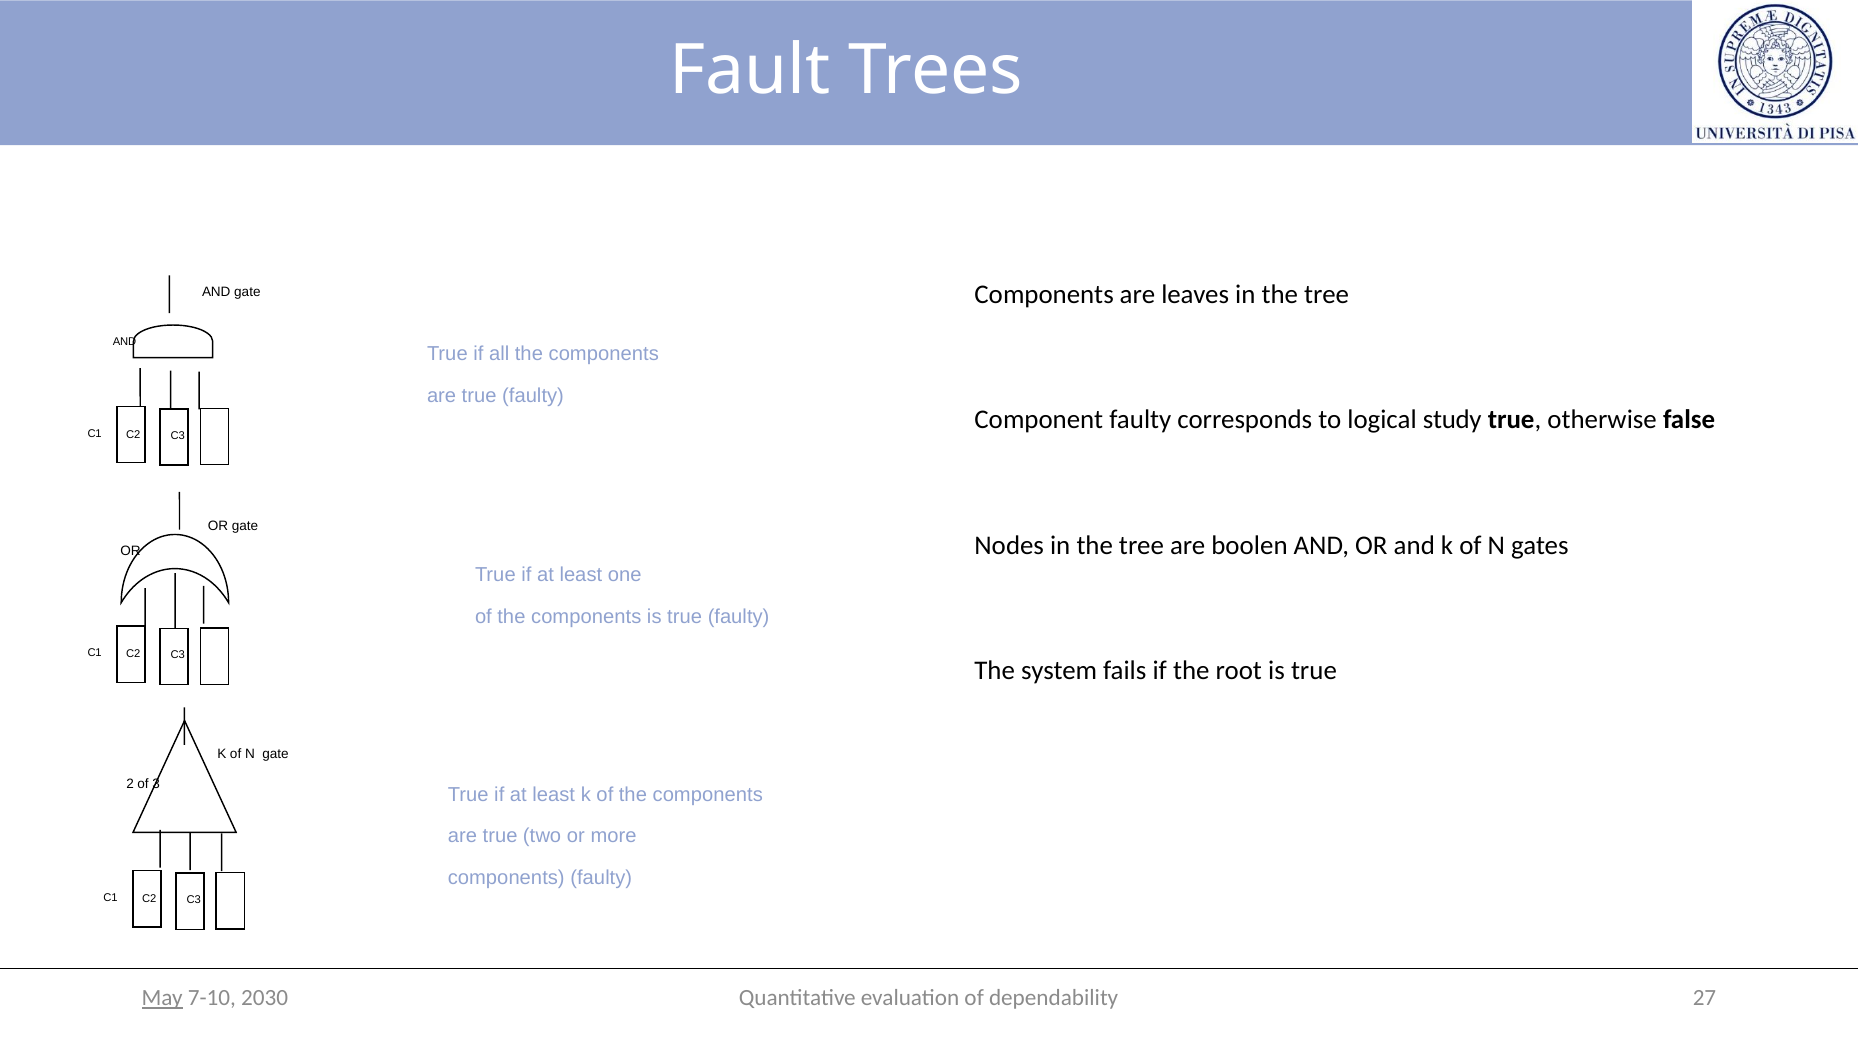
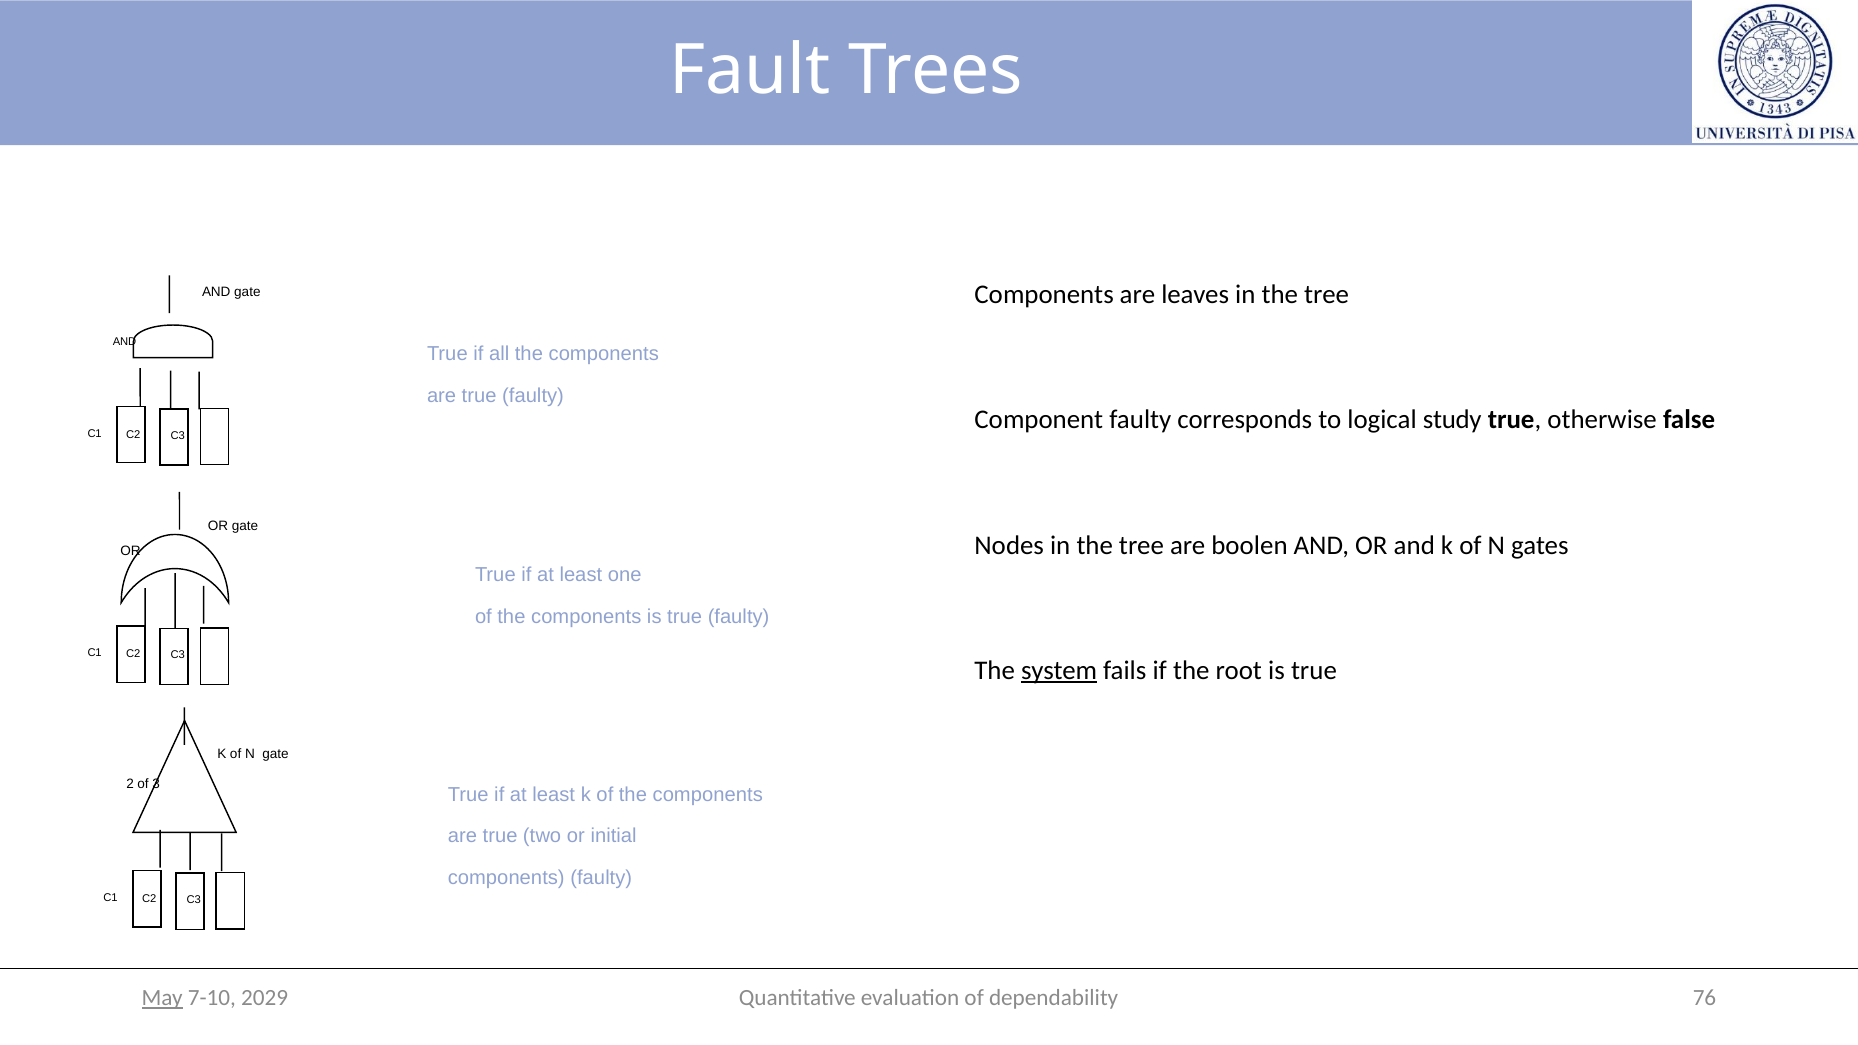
system underline: none -> present
more: more -> initial
27: 27 -> 76
2030: 2030 -> 2029
